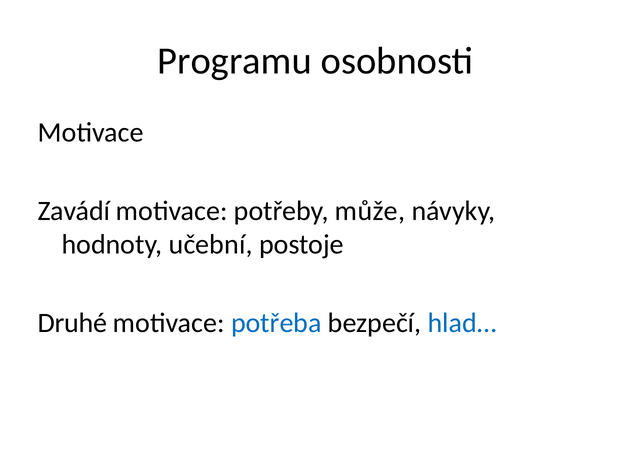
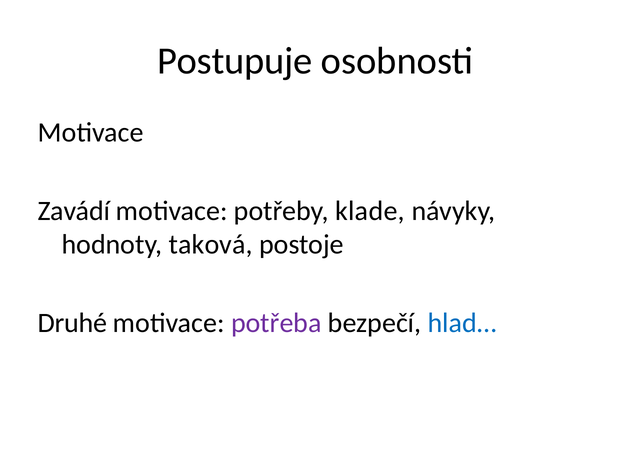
Programu: Programu -> Postupuje
může: může -> klade
učební: učební -> taková
potřeba colour: blue -> purple
